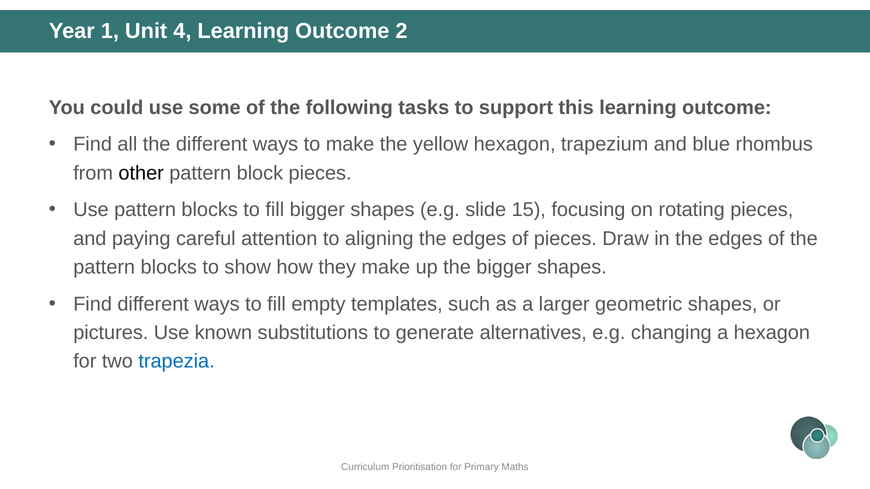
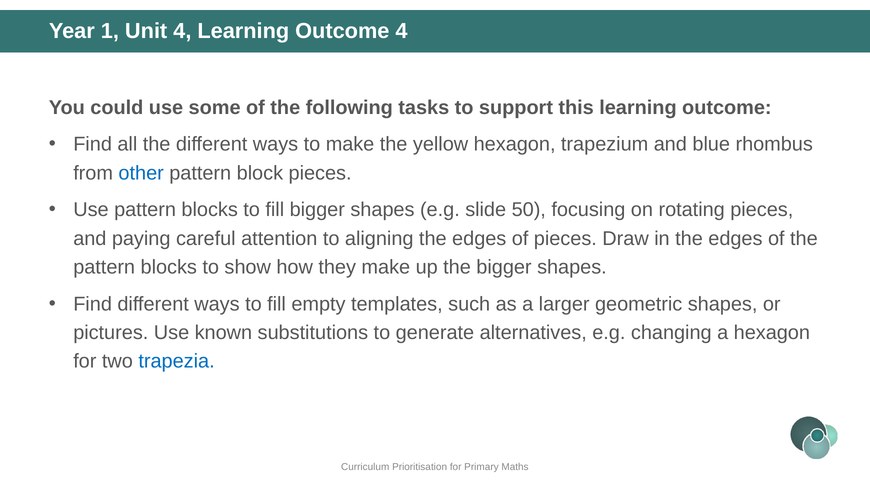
Outcome 2: 2 -> 4
other colour: black -> blue
15: 15 -> 50
